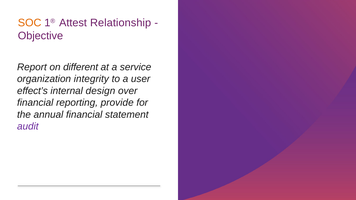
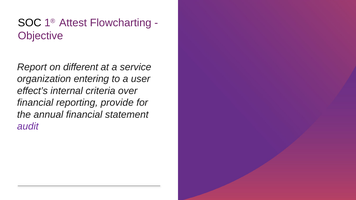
SOC colour: orange -> black
Relationship: Relationship -> Flowcharting
integrity: integrity -> entering
design: design -> criteria
